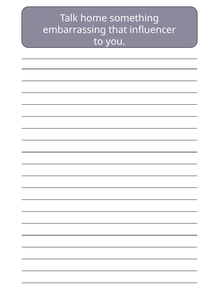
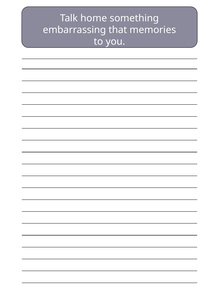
influencer: influencer -> memories
